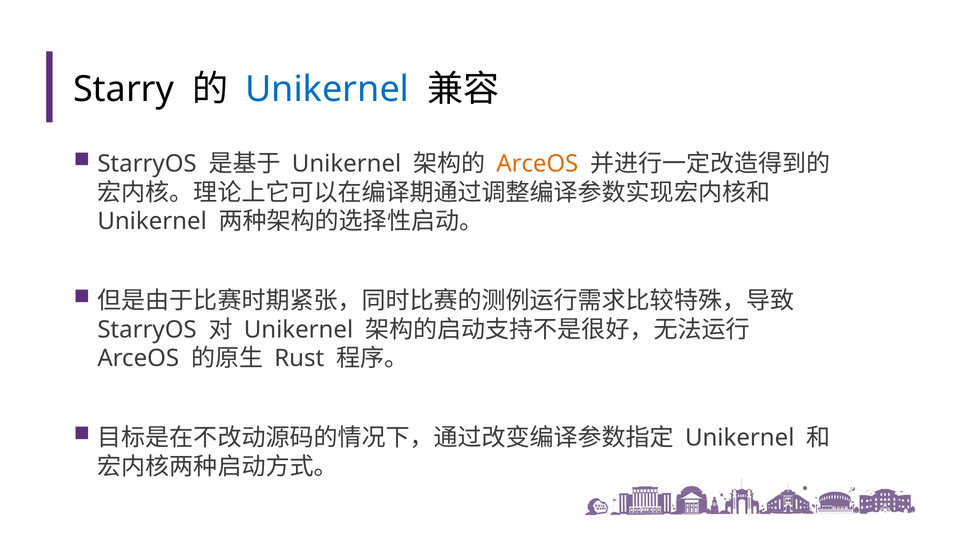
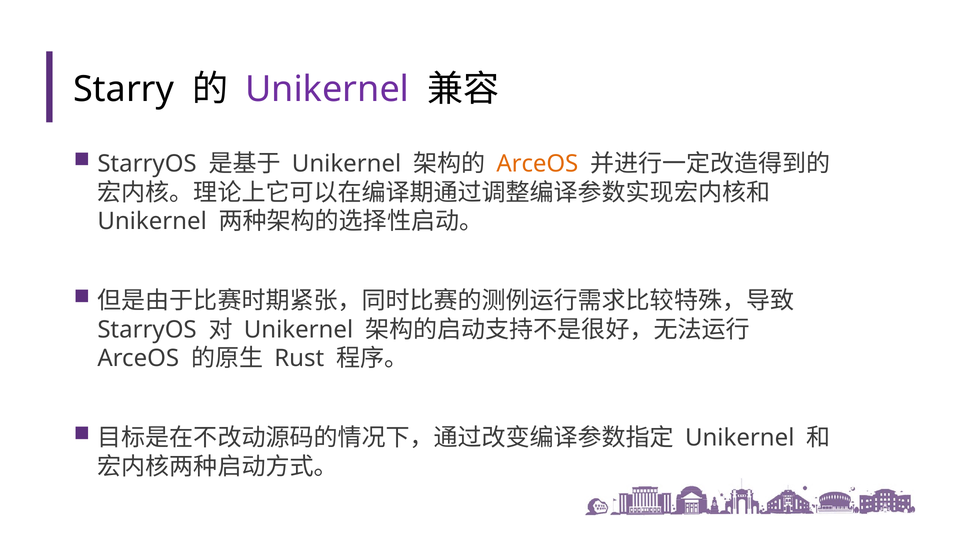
Unikernel at (327, 89) colour: blue -> purple
